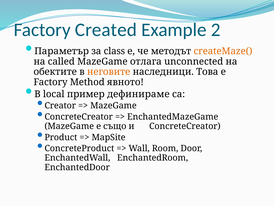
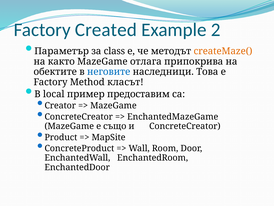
called: called -> както
unconnected: unconnected -> припокрива
неговите colour: orange -> blue
явното: явното -> класът
дефинираме: дефинираме -> предоставим
